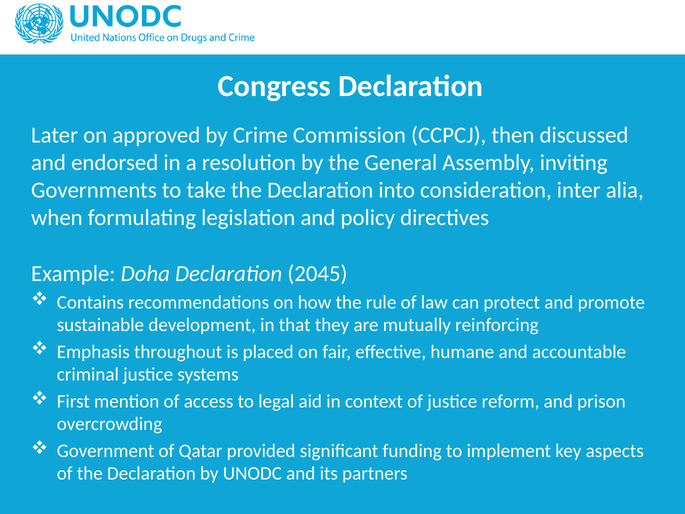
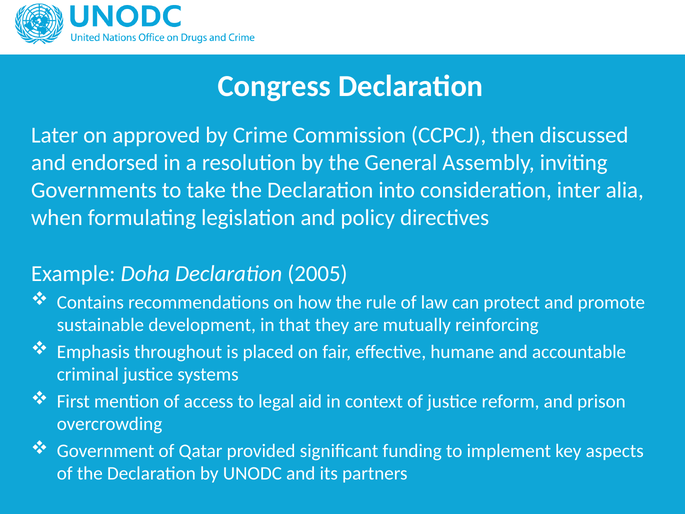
2045: 2045 -> 2005
